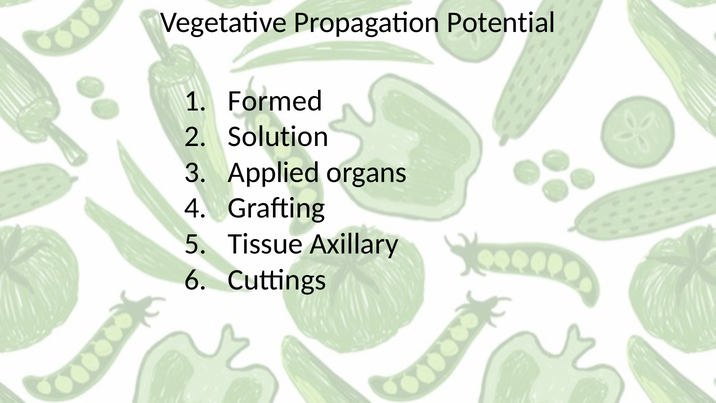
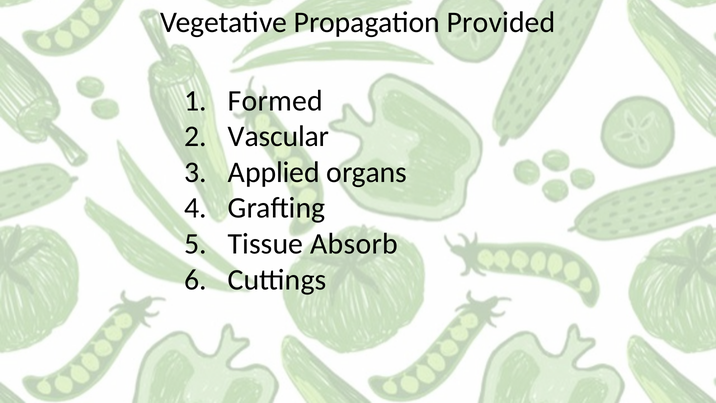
Potential: Potential -> Provided
Solution: Solution -> Vascular
Axillary: Axillary -> Absorb
